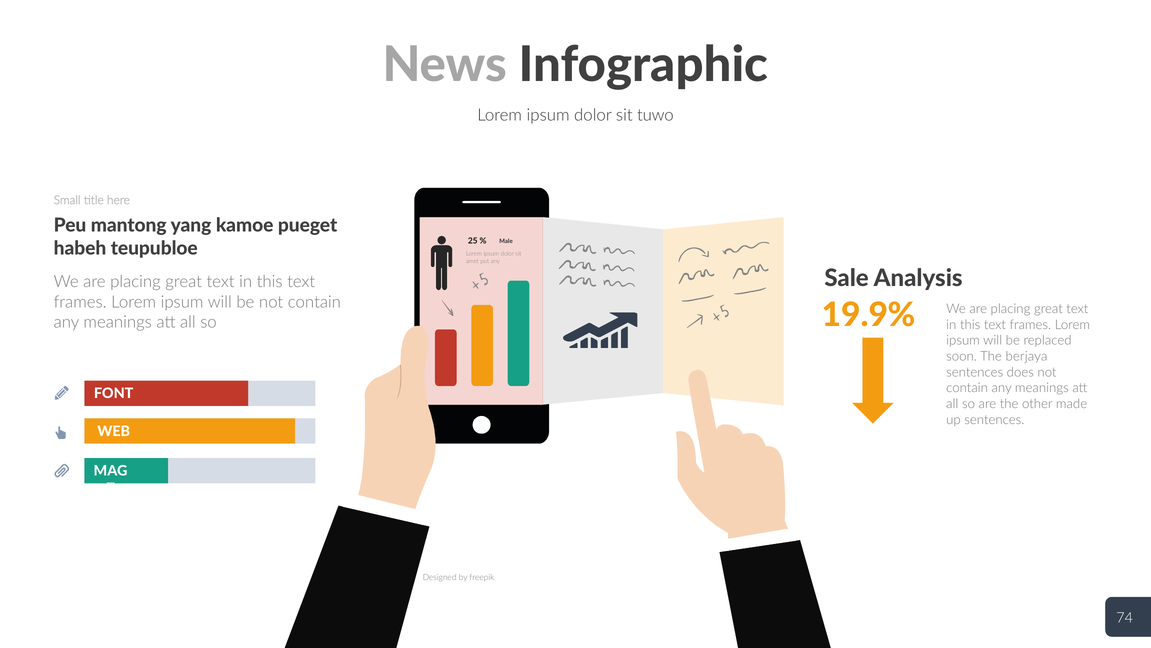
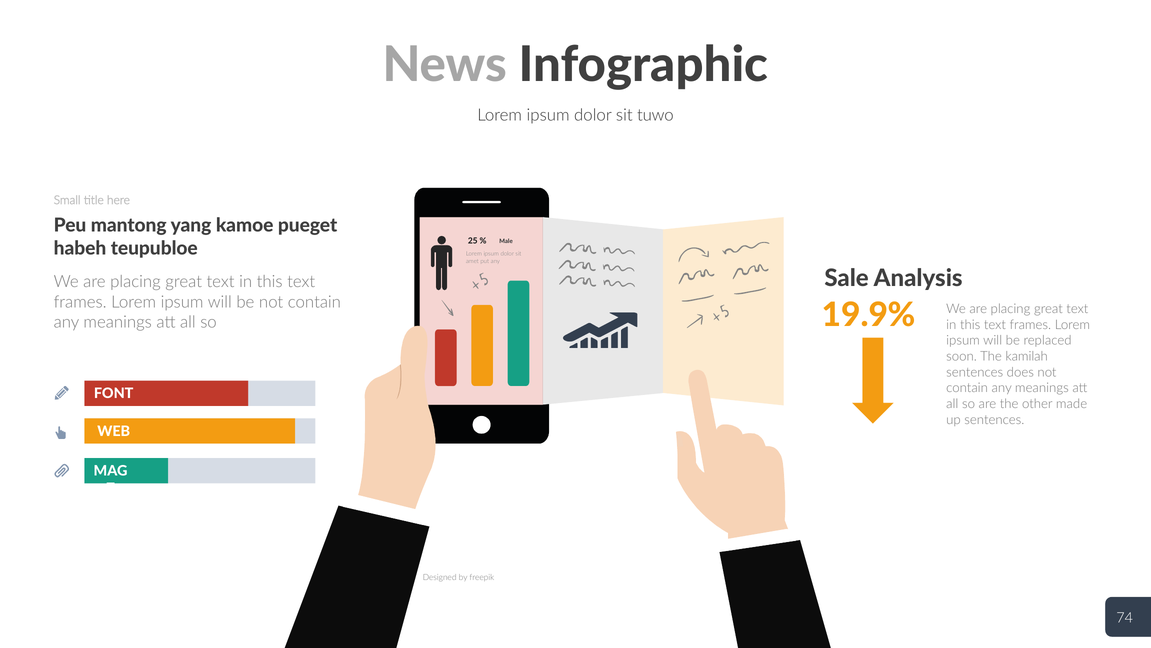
berjaya: berjaya -> kamilah
